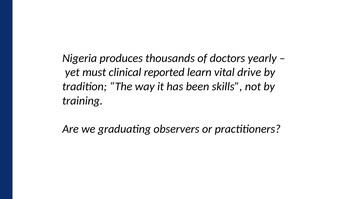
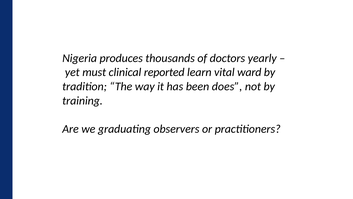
drive: drive -> ward
skills: skills -> does
